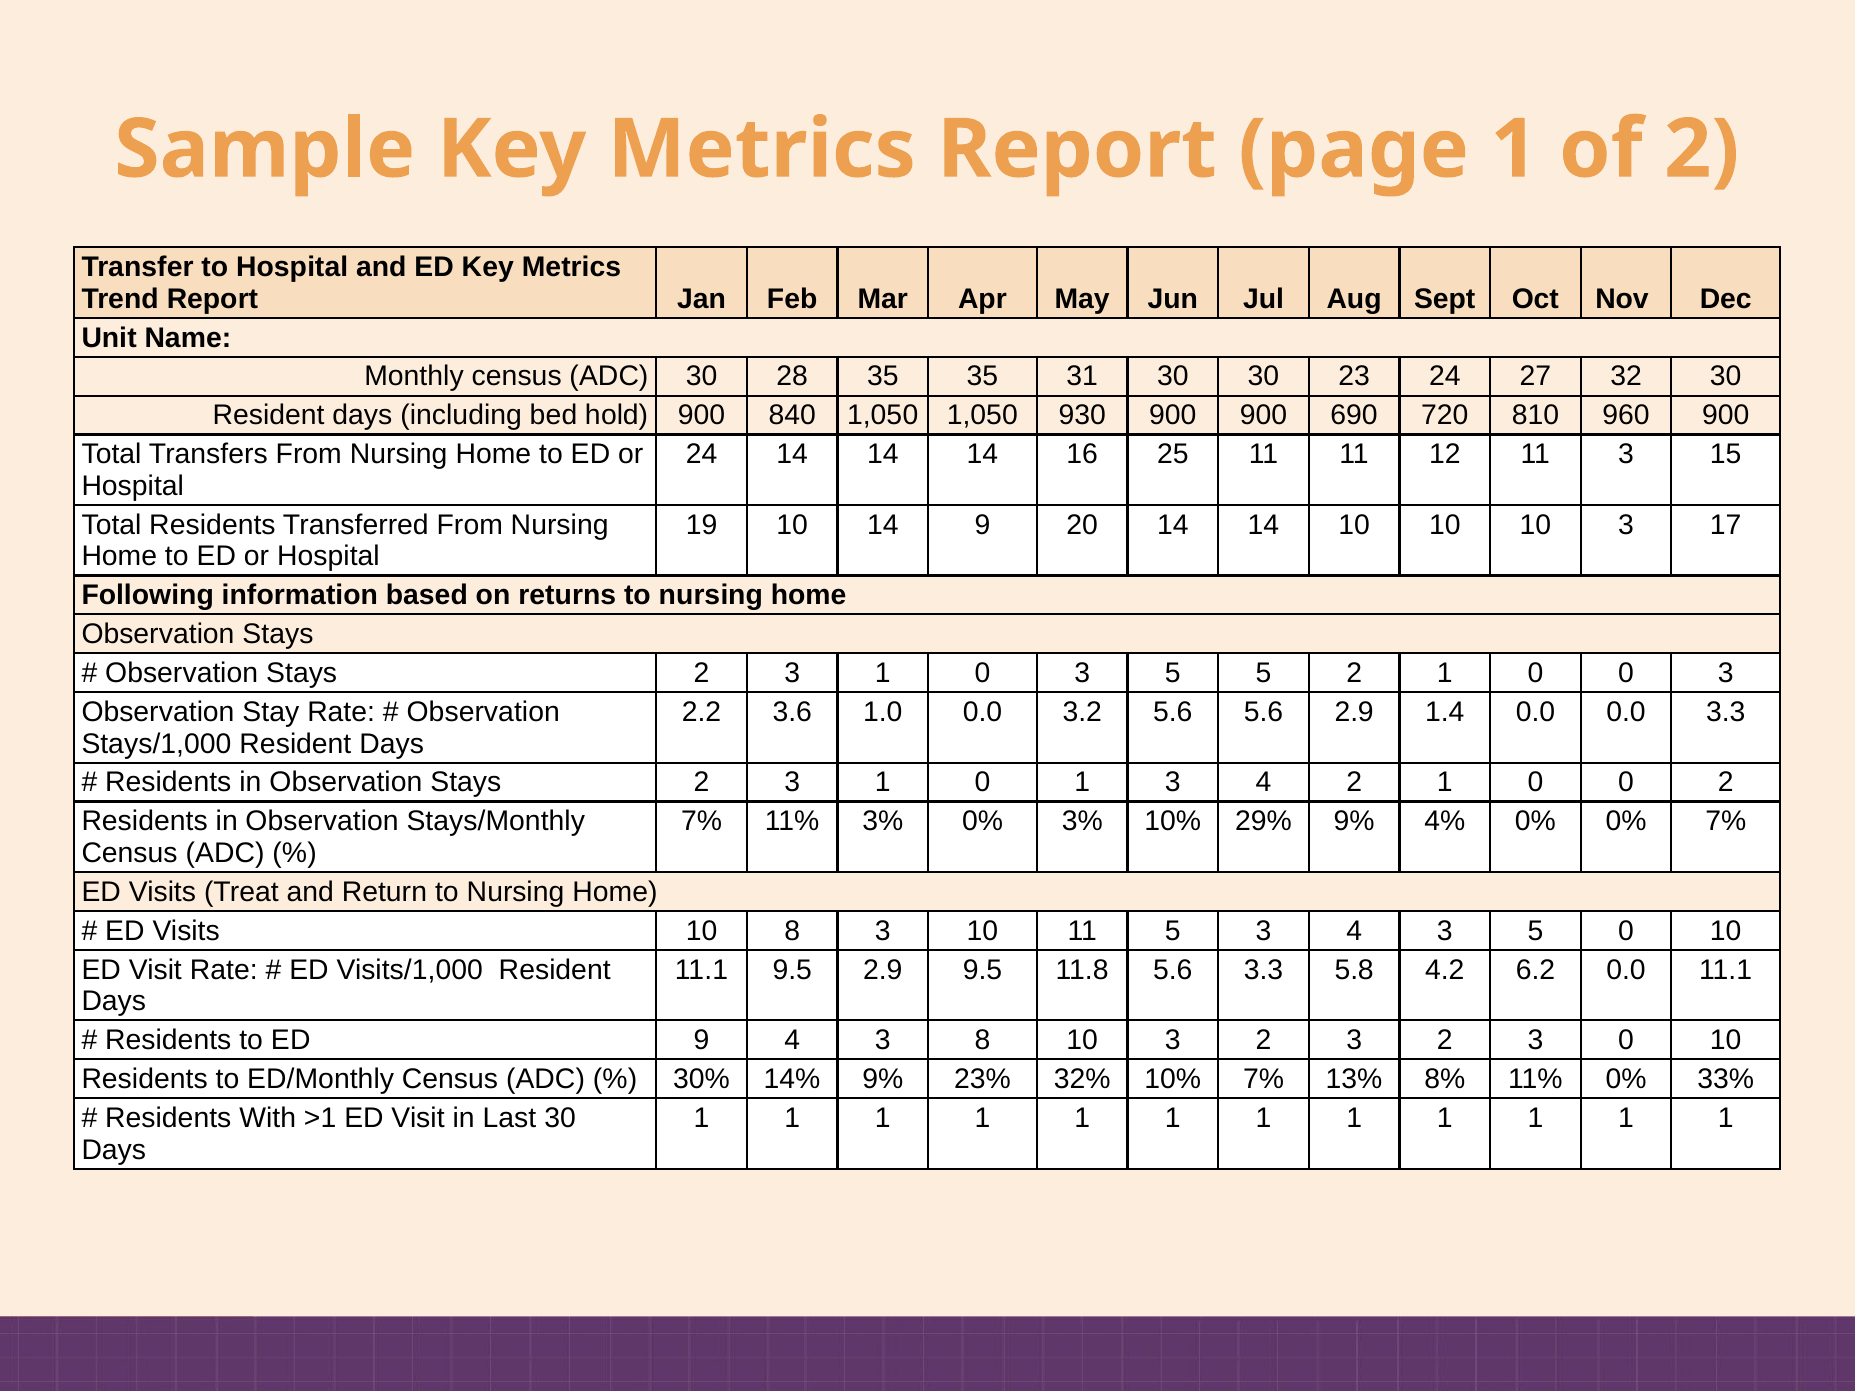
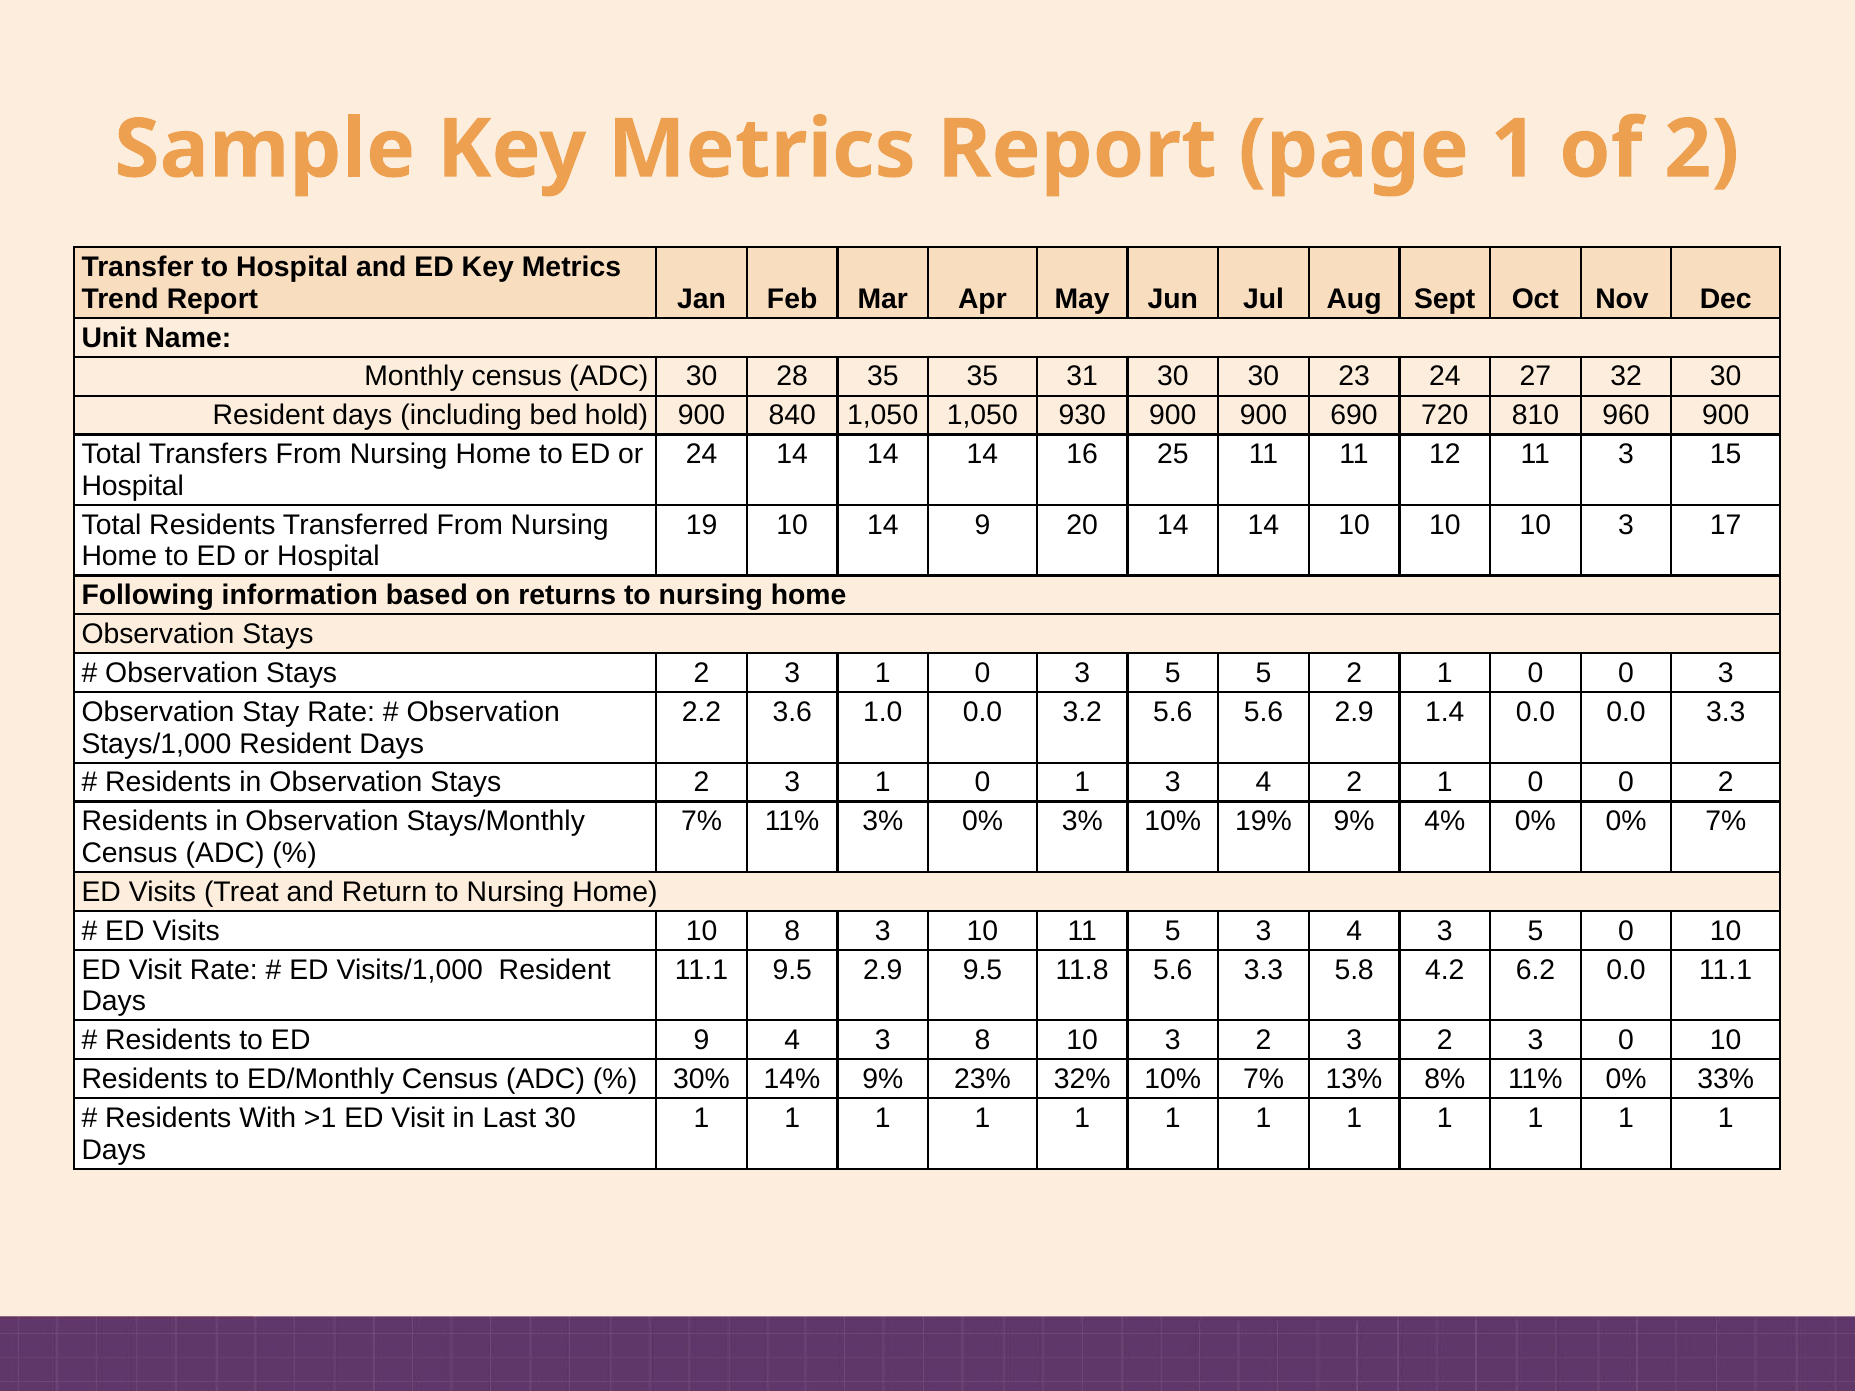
29%: 29% -> 19%
